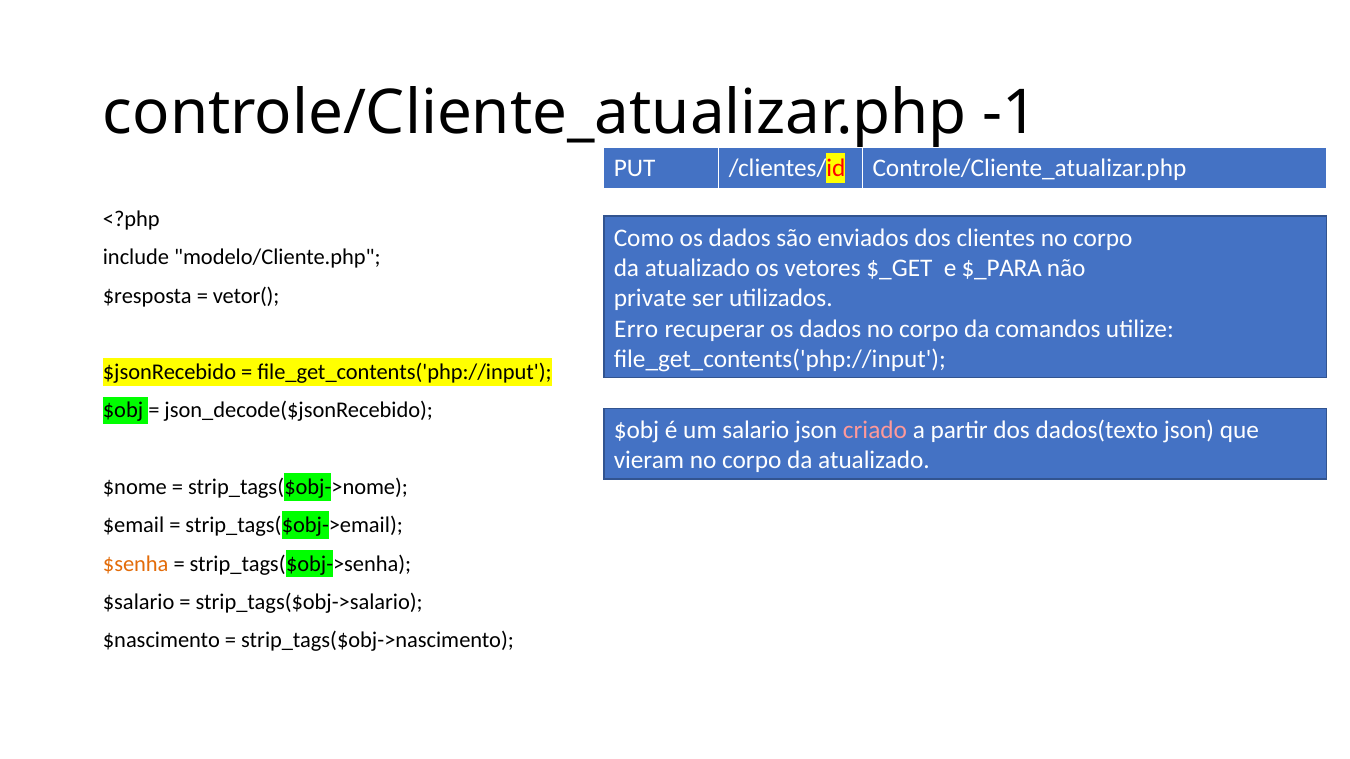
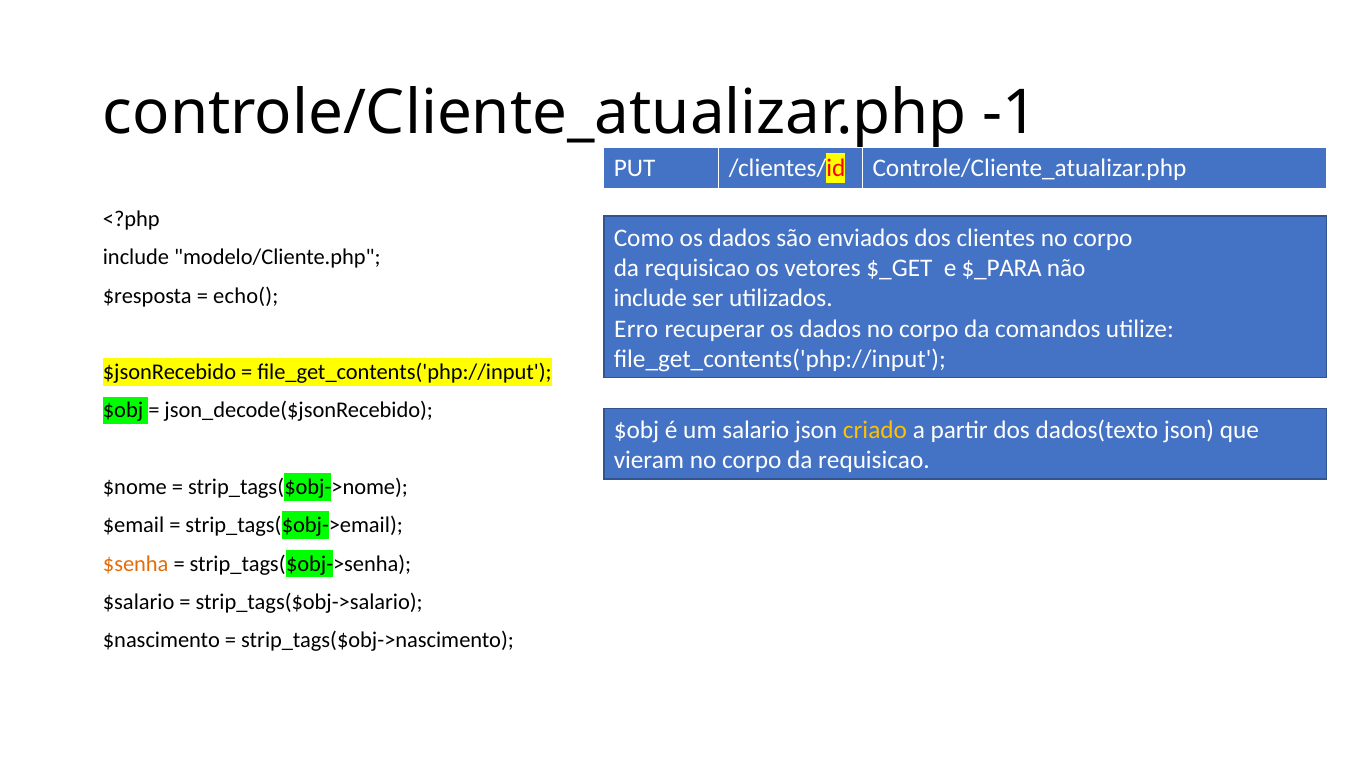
atualizado at (697, 268): atualizado -> requisicao
vetor(: vetor( -> echo(
private at (650, 299): private -> include
criado colour: pink -> yellow
atualizado at (874, 461): atualizado -> requisicao
